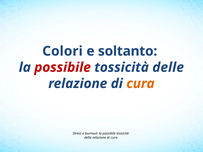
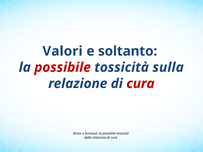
Colori: Colori -> Valori
delle: delle -> sulla
cura at (140, 84) colour: orange -> red
